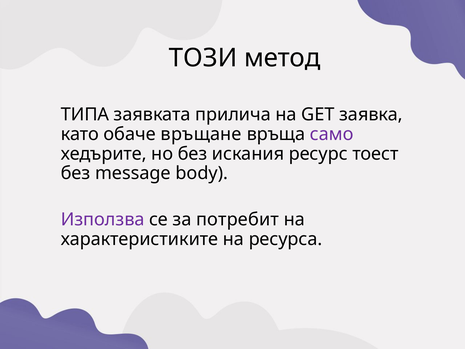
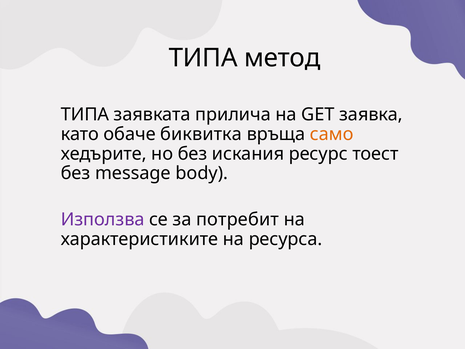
ТОЗИ at (203, 58): ТОЗИ -> ТИПА
връщане: връщане -> биквитка
само colour: purple -> orange
